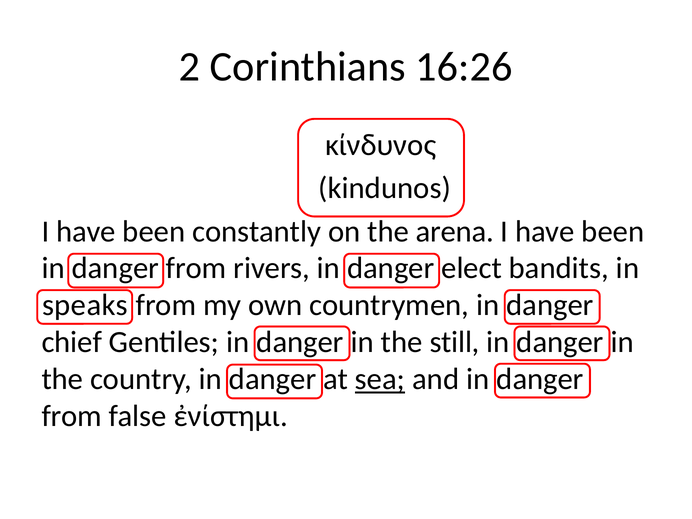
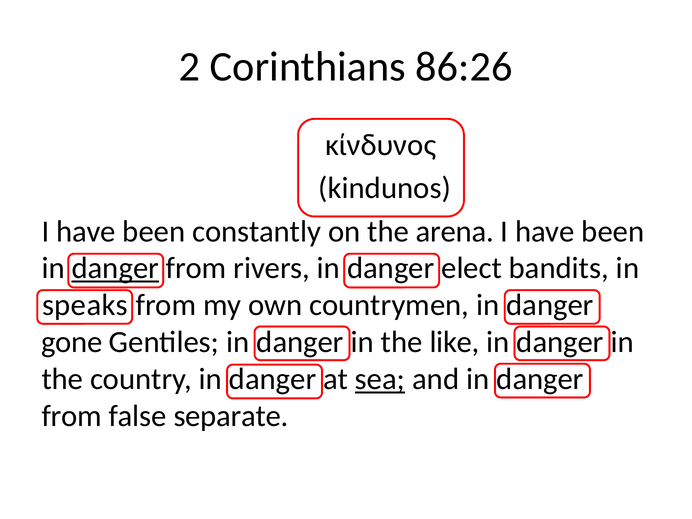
16:26: 16:26 -> 86:26
danger at (115, 268) underline: none -> present
chief: chief -> gone
still: still -> like
ἐνίστημι: ἐνίστημι -> separate
